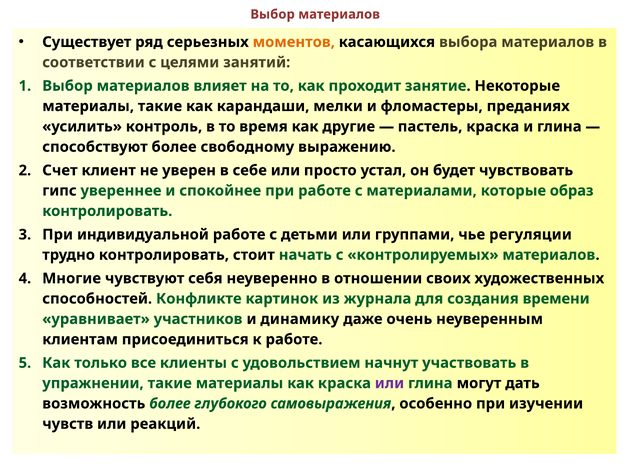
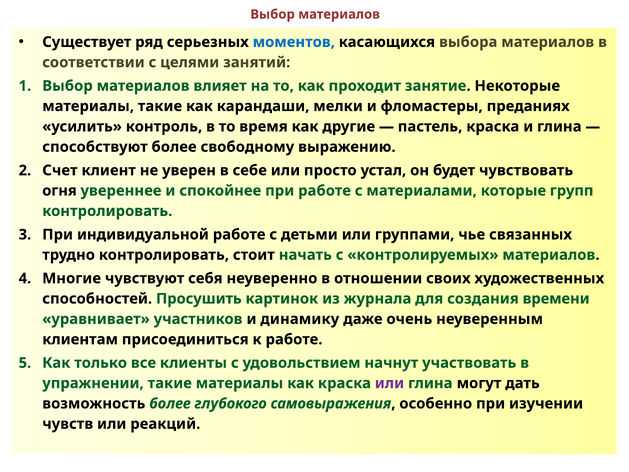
моментов colour: orange -> blue
гипс: гипс -> огня
образ: образ -> групп
регуляции: регуляции -> связанных
Конфликте: Конфликте -> Просушить
